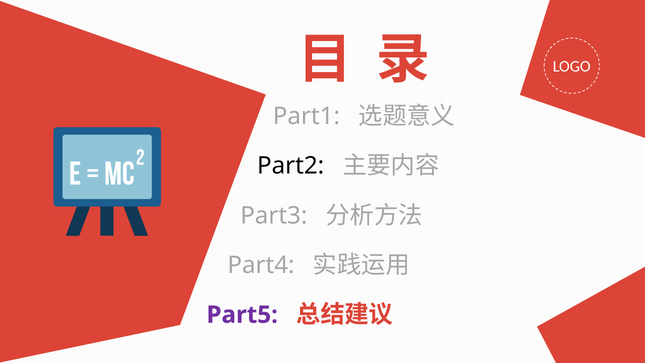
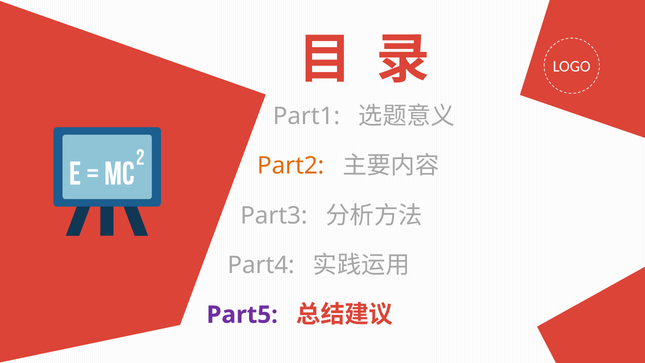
Part2 colour: black -> orange
